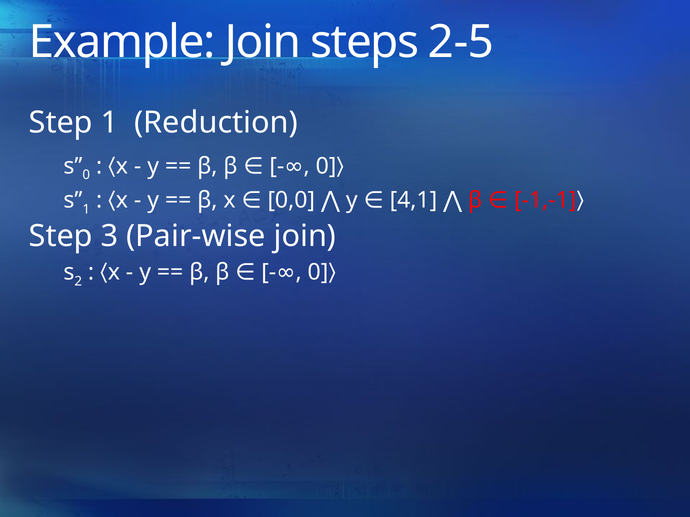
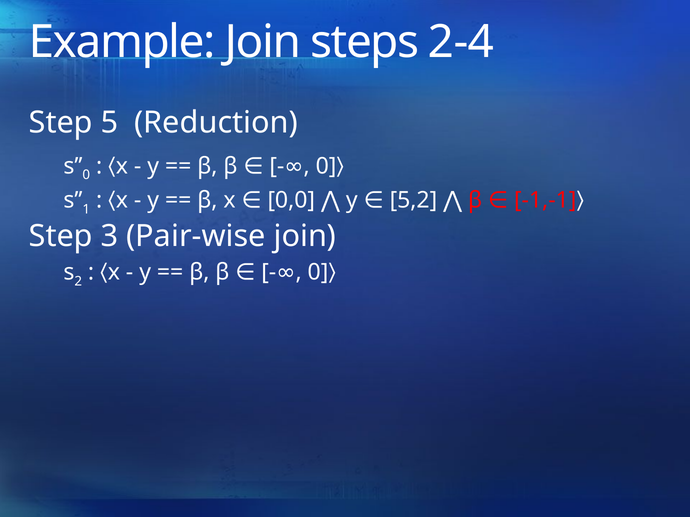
2-5: 2-5 -> 2-4
Step 1: 1 -> 5
4,1: 4,1 -> 5,2
